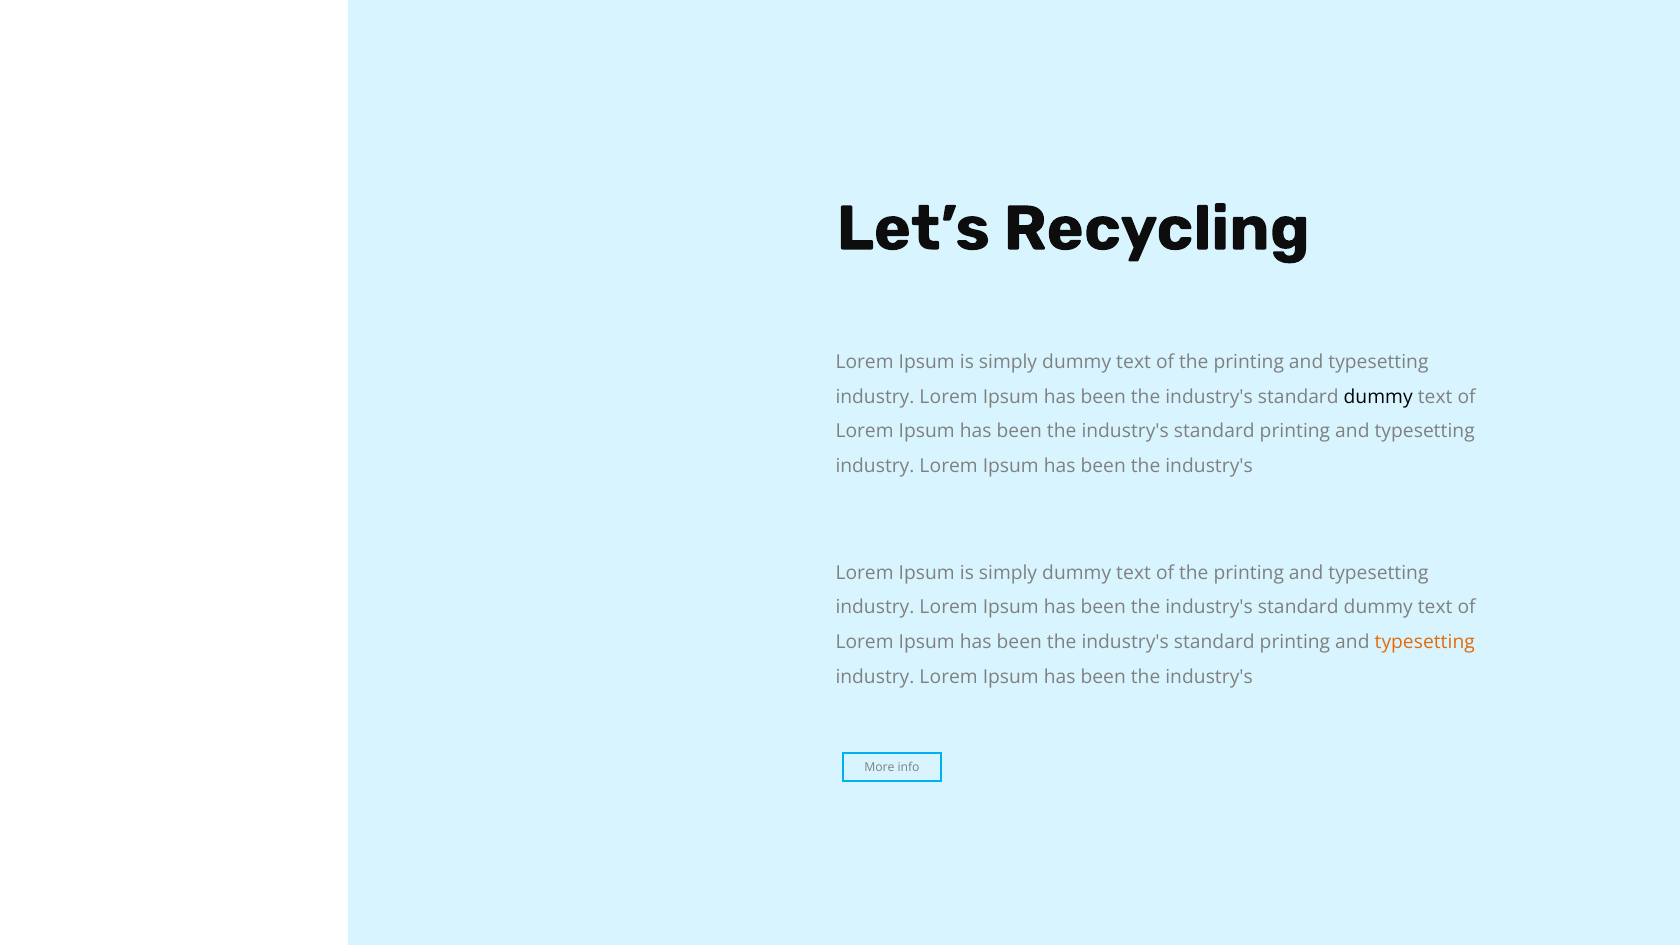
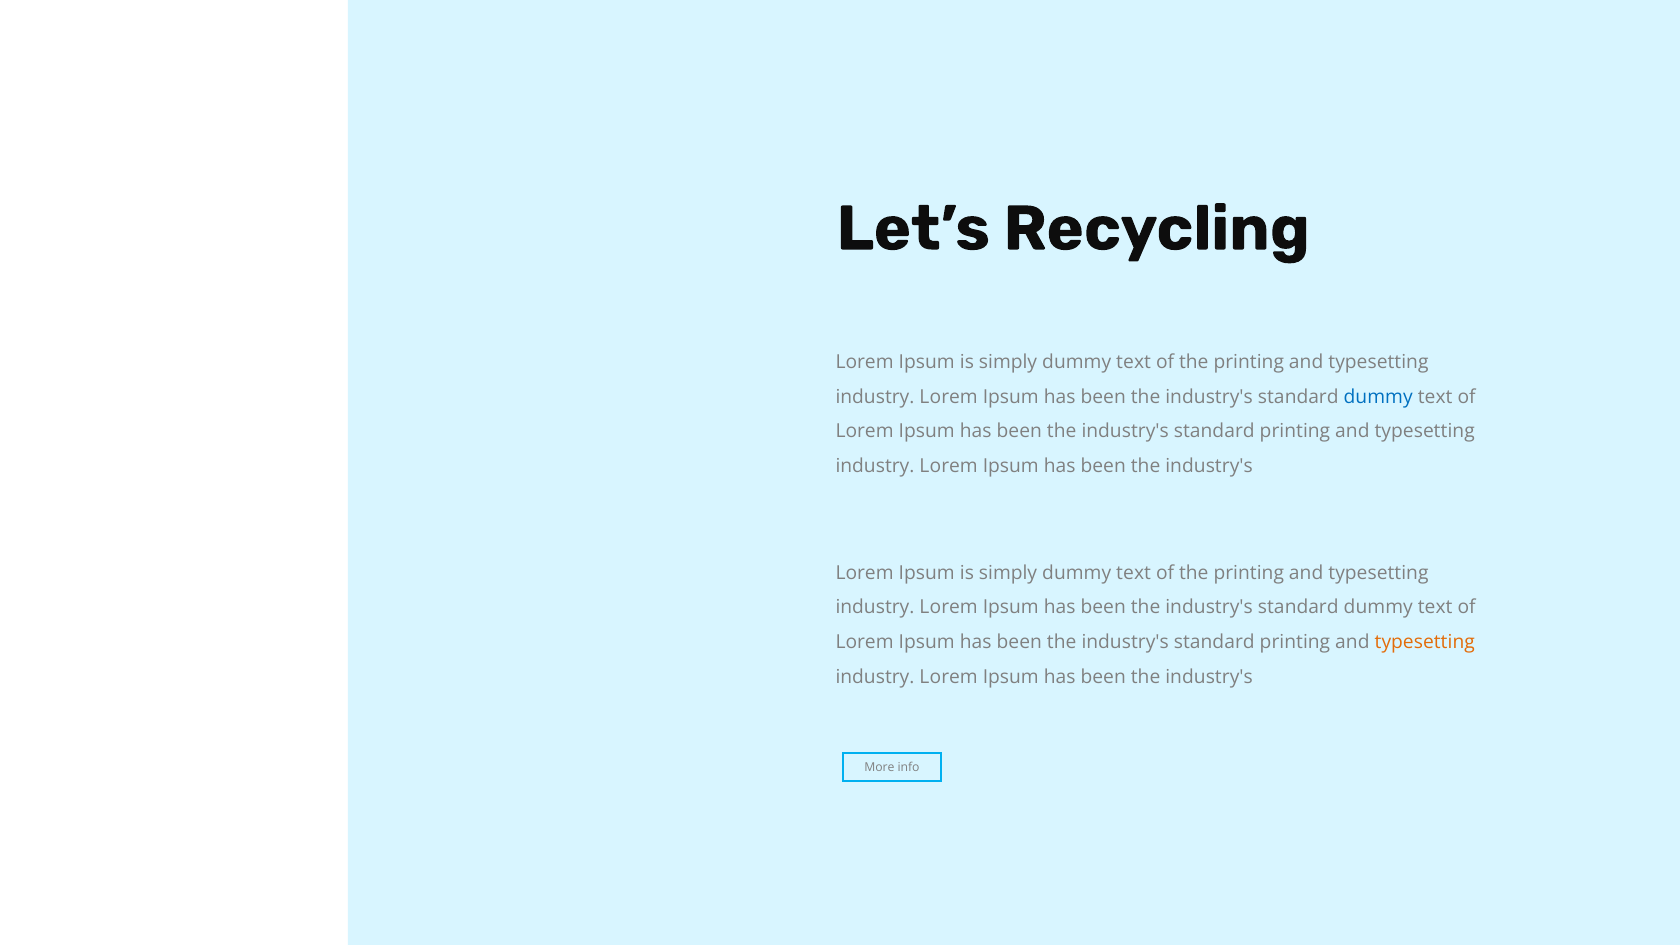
dummy at (1378, 397) colour: black -> blue
